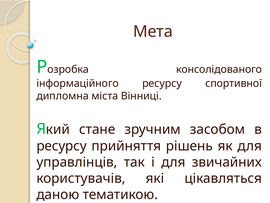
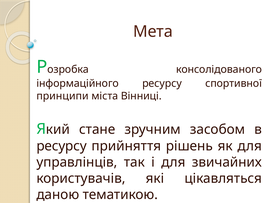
дипломна: дипломна -> принципи
